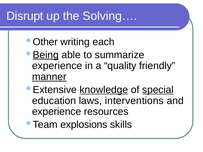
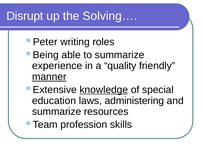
Other: Other -> Peter
each: each -> roles
Being underline: present -> none
special underline: present -> none
interventions: interventions -> administering
experience at (57, 112): experience -> summarize
explosions: explosions -> profession
